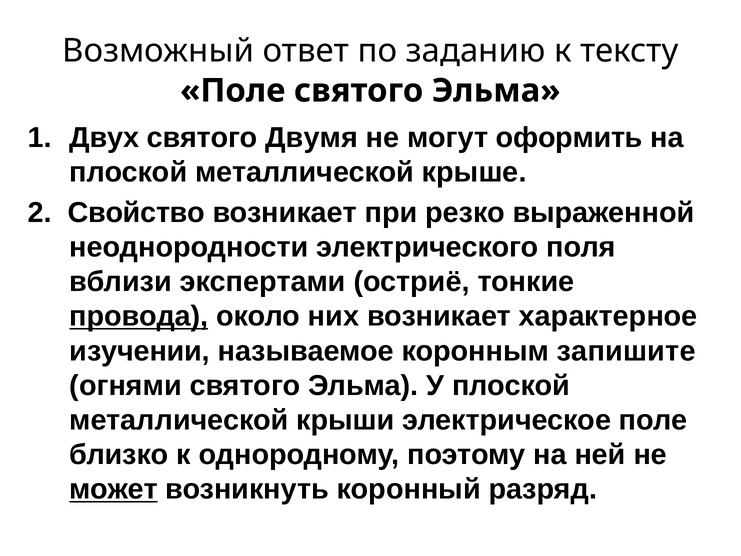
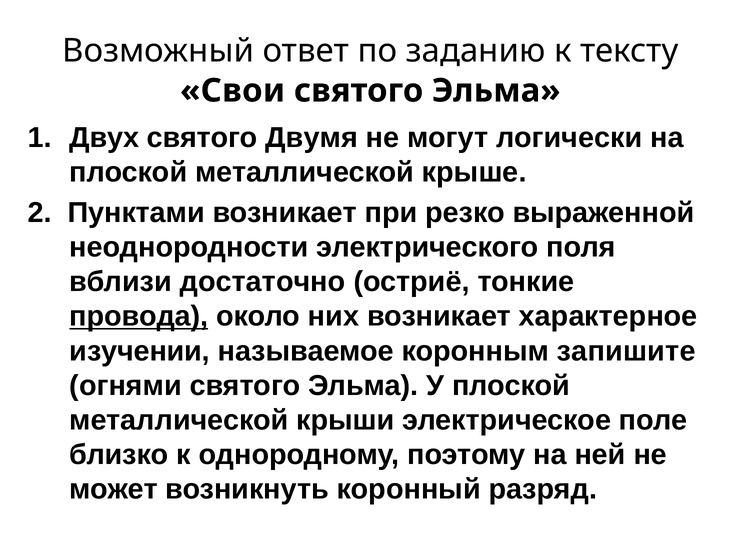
Поле at (233, 91): Поле -> Свои
оформить: оформить -> логически
Свойство: Свойство -> Пунктами
экспертами: экспертами -> достаточно
может underline: present -> none
